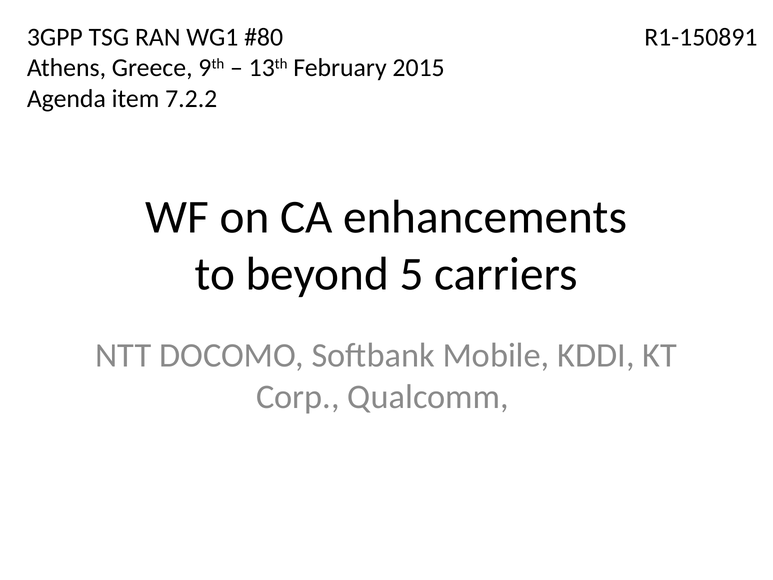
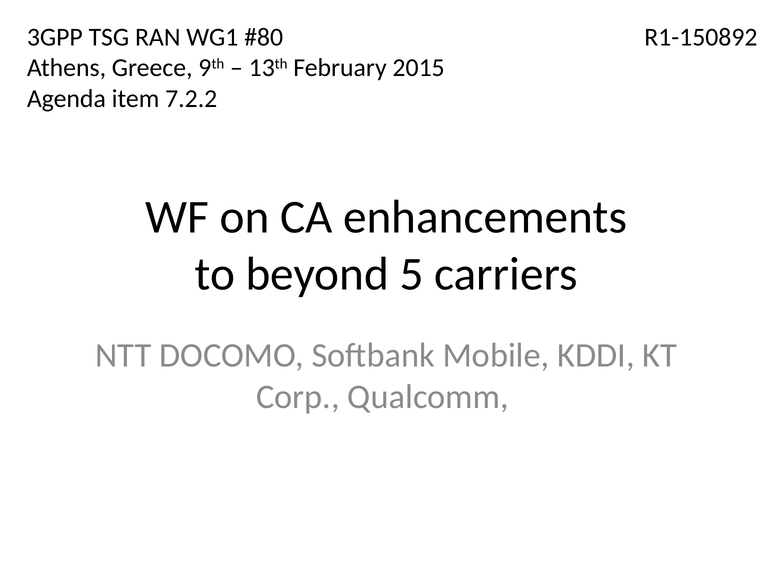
R1-150891: R1-150891 -> R1-150892
